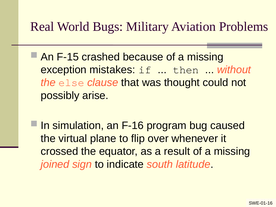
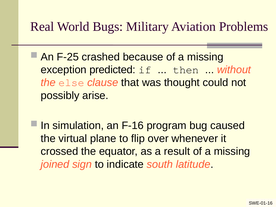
F-15: F-15 -> F-25
mistakes: mistakes -> predicted
